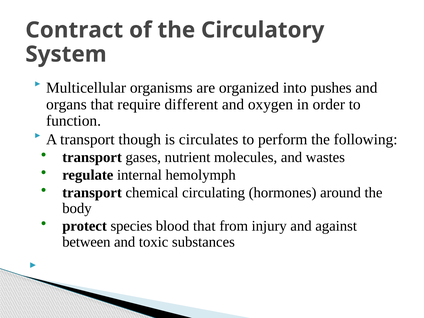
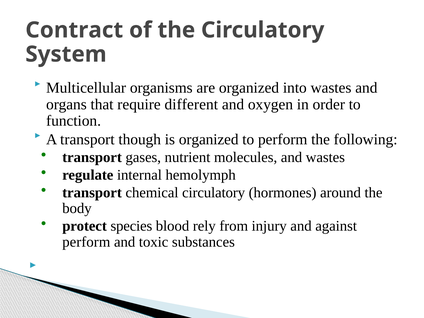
into pushes: pushes -> wastes
is circulates: circulates -> organized
chemical circulating: circulating -> circulatory
blood that: that -> rely
between at (86, 242): between -> perform
